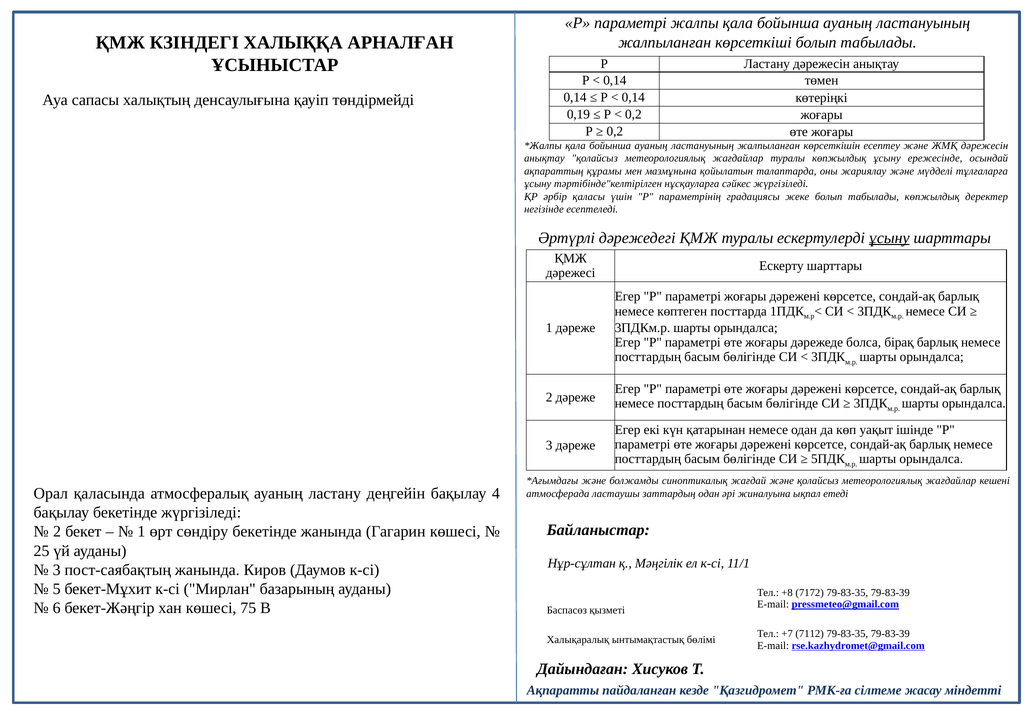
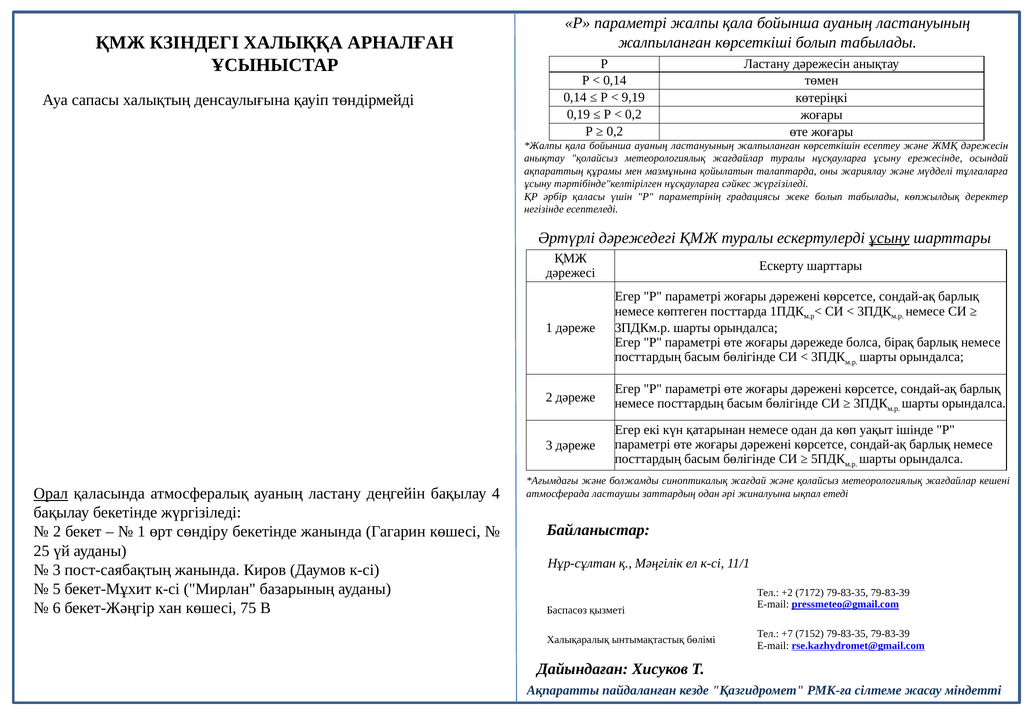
0,14 at (633, 97): 0,14 -> 9,19
туралы көпжылдық: көпжылдық -> нұсқауларға
Орал underline: none -> present
+8: +8 -> +2
7112: 7112 -> 7152
